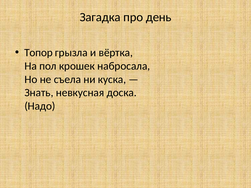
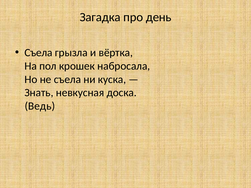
Топор at (38, 53): Топор -> Съела
Надо: Надо -> Ведь
